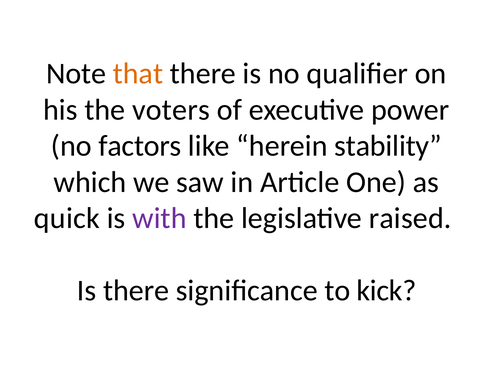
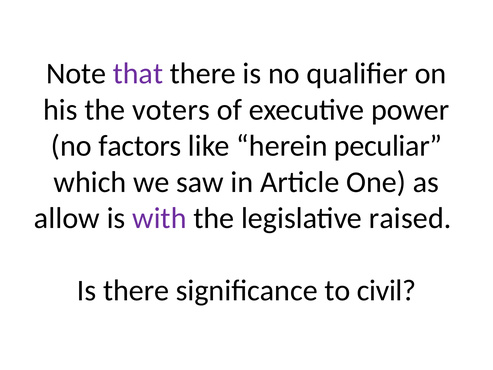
that colour: orange -> purple
stability: stability -> peculiar
quick: quick -> allow
kick: kick -> civil
